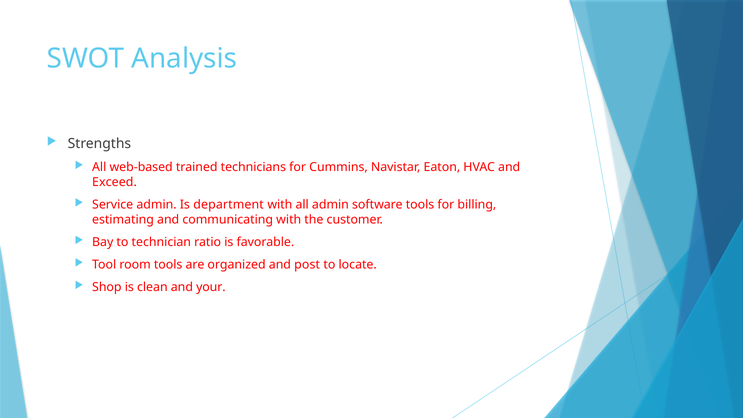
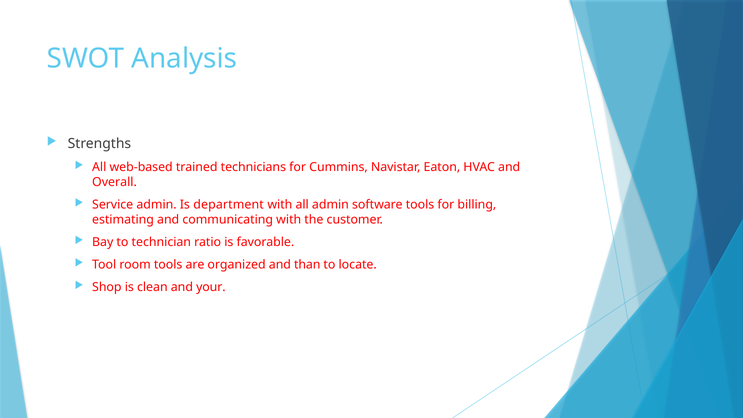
Exceed: Exceed -> Overall
post: post -> than
